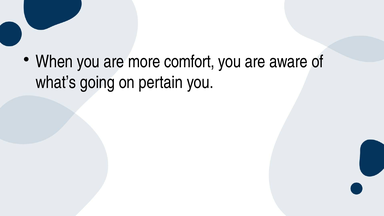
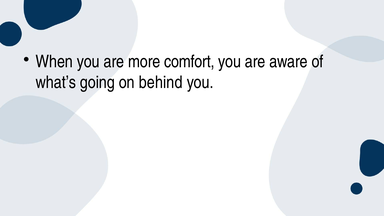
pertain: pertain -> behind
